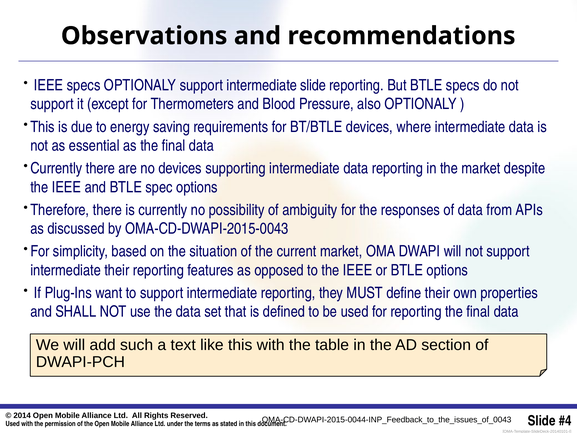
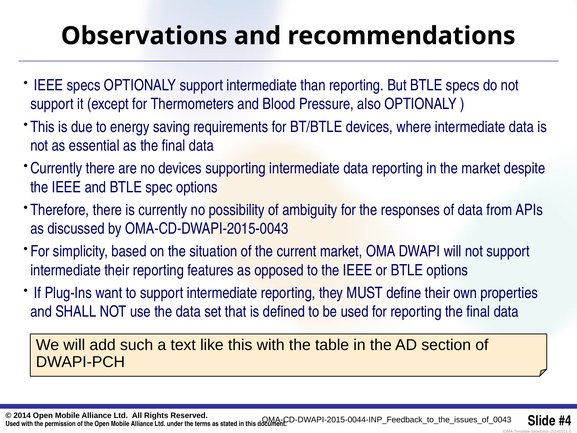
intermediate slide: slide -> than
